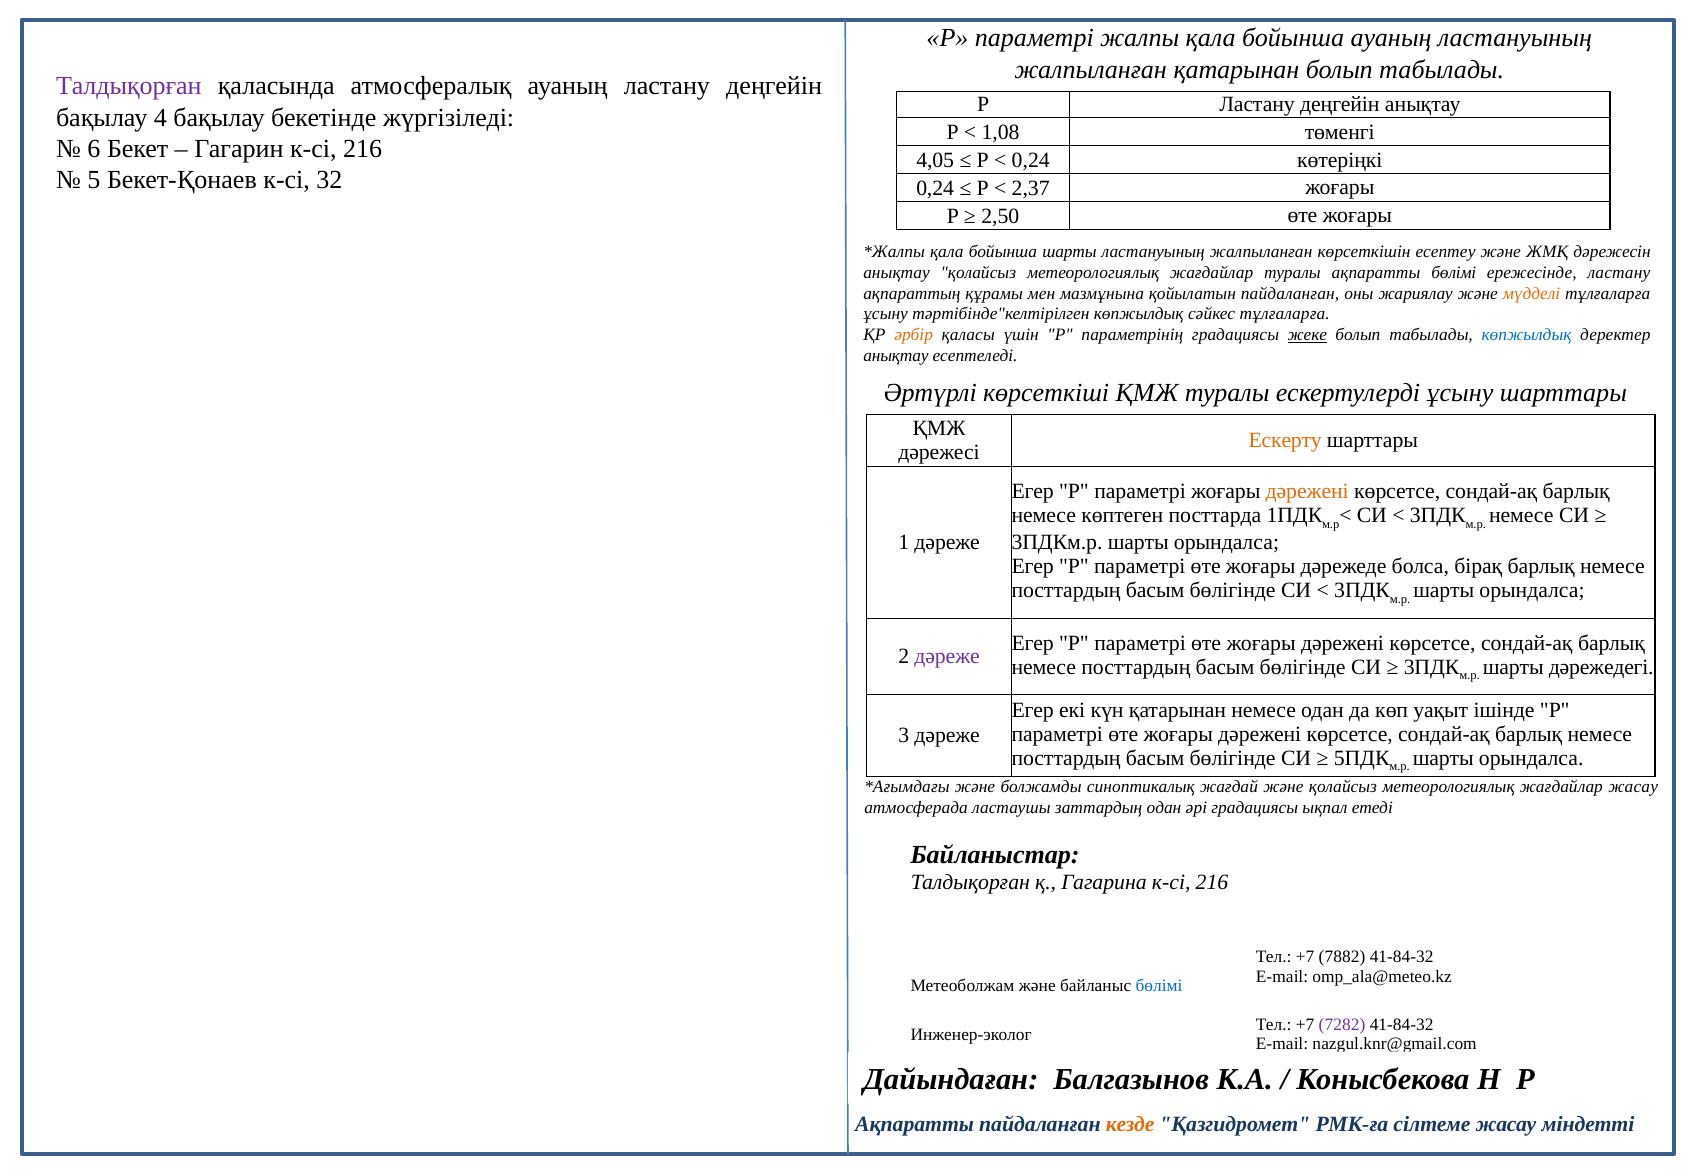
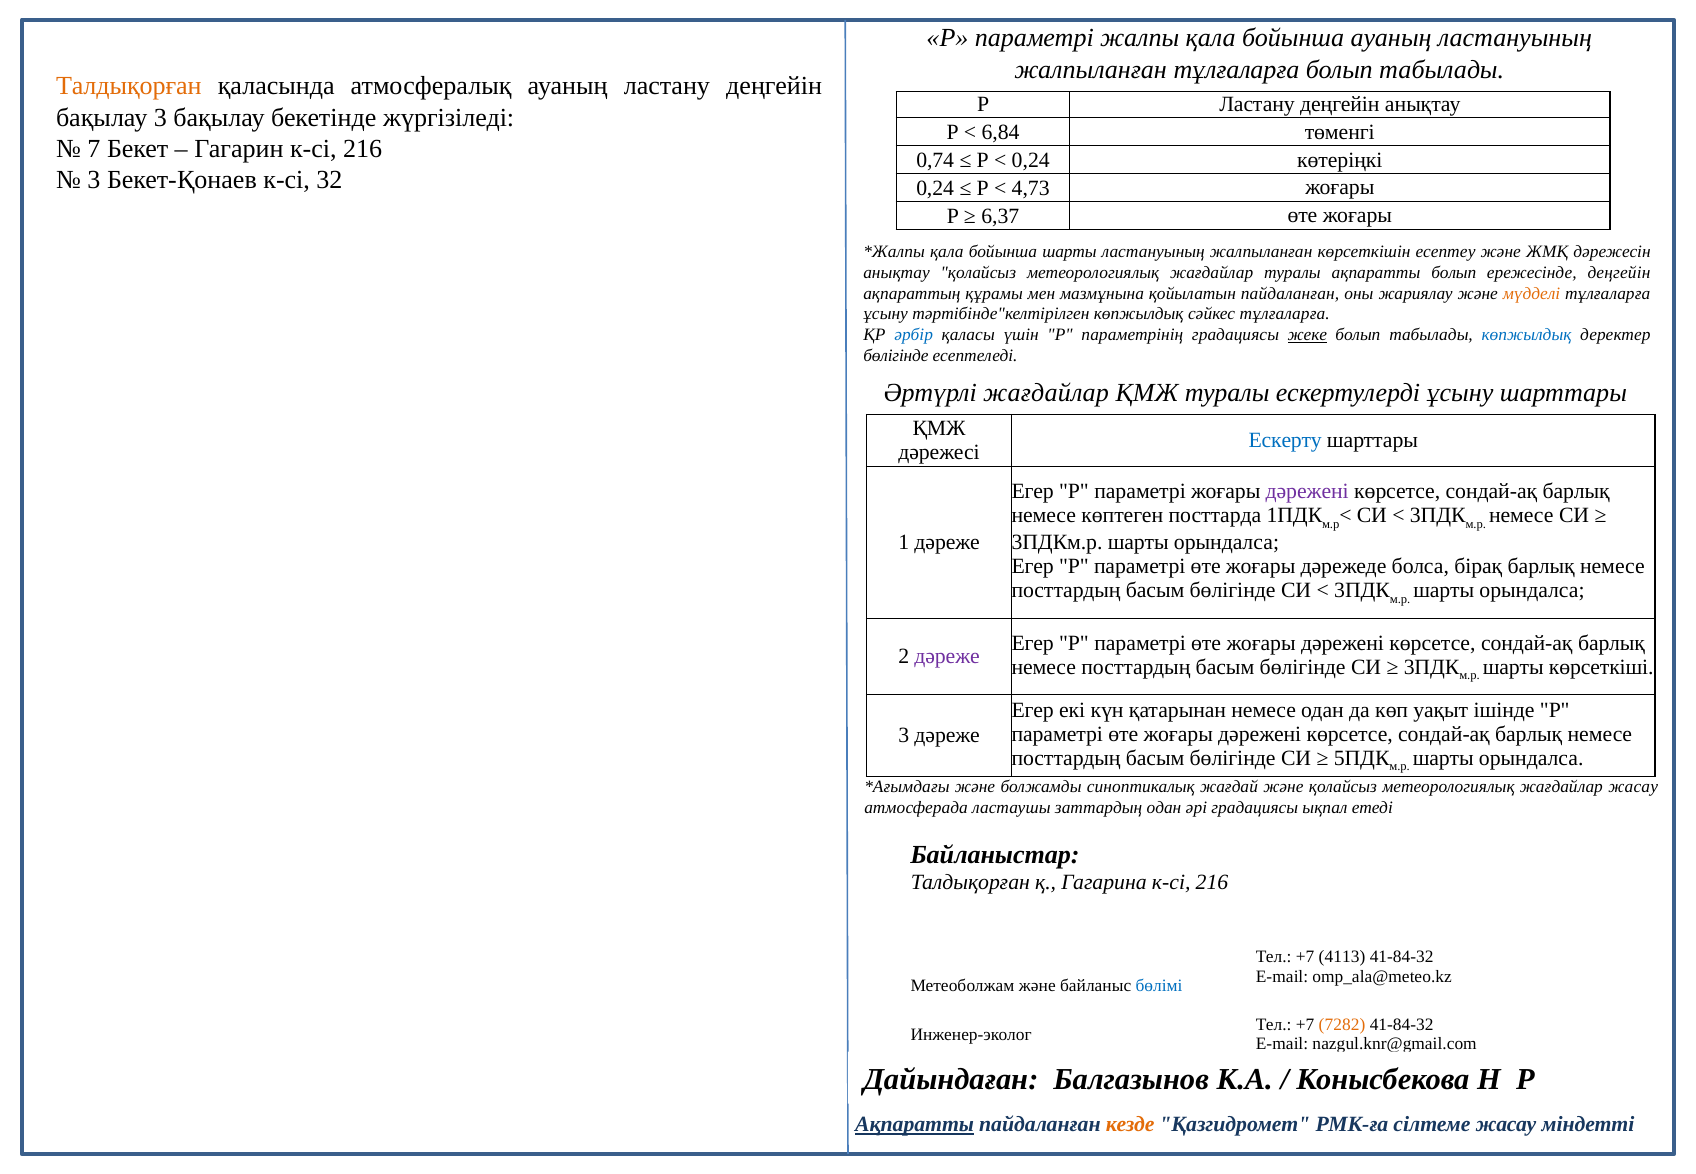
жалпыланған қатарынан: қатарынан -> тұлғаларға
Талдықорған at (129, 86) colour: purple -> orange
бақылау 4: 4 -> 3
1,08: 1,08 -> 6,84
6: 6 -> 7
4,05: 4,05 -> 0,74
5 at (94, 180): 5 -> 3
2,37: 2,37 -> 4,73
2,50: 2,50 -> 6,37
ақпаратты бөлімі: бөлімі -> болып
ережесінде ластану: ластану -> деңгейін
әрбір colour: orange -> blue
анықтау at (896, 356): анықтау -> бөлігінде
Әртүрлі көрсеткіші: көрсеткіші -> жағдайлар
Ескерту colour: orange -> blue
дәрежені at (1307, 491) colour: orange -> purple
дәрежедегі: дәрежедегі -> көрсеткіші
7882: 7882 -> 4113
7282 colour: purple -> orange
Ақпаратты at (915, 1125) underline: none -> present
